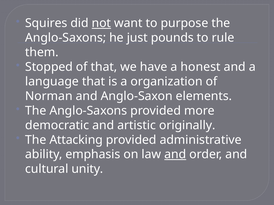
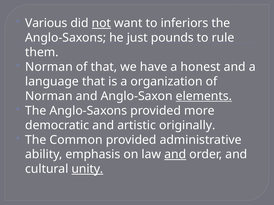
Squires: Squires -> Various
purpose: purpose -> inferiors
Stopped at (49, 67): Stopped -> Norman
elements underline: none -> present
Attacking: Attacking -> Common
unity underline: none -> present
